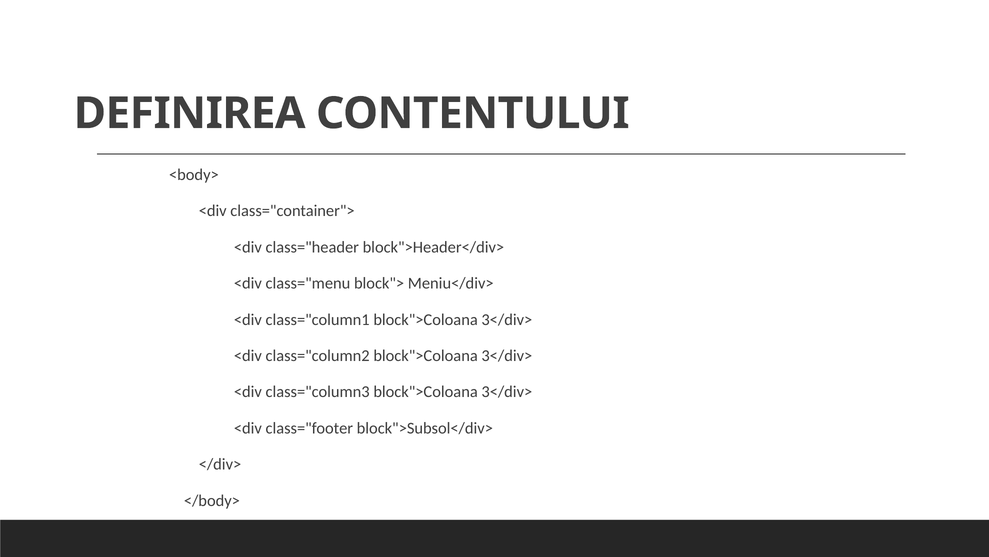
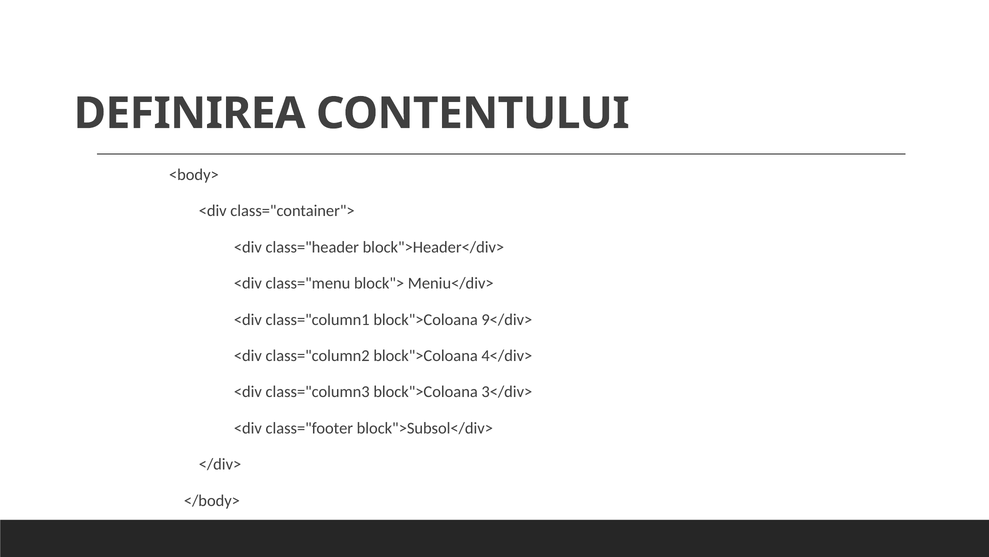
class="column1 block">Coloana 3</div>: 3</div> -> 9</div>
class="column2 block">Coloana 3</div>: 3</div> -> 4</div>
